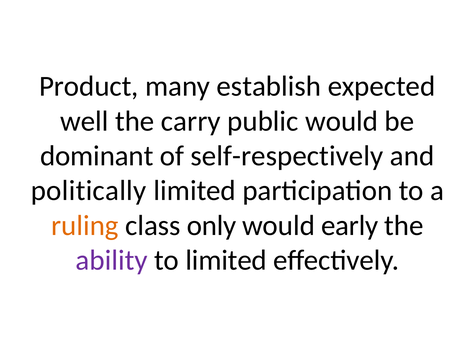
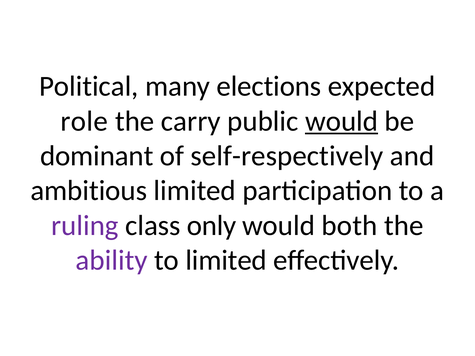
Product: Product -> Political
establish: establish -> elections
well: well -> role
would at (342, 121) underline: none -> present
politically: politically -> ambitious
ruling colour: orange -> purple
early: early -> both
